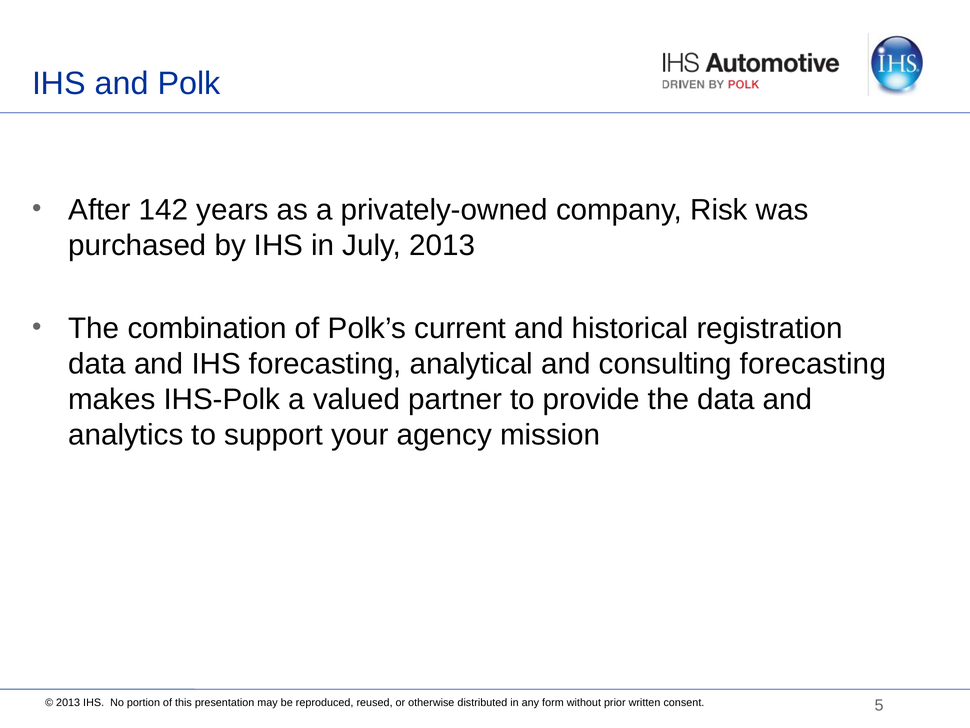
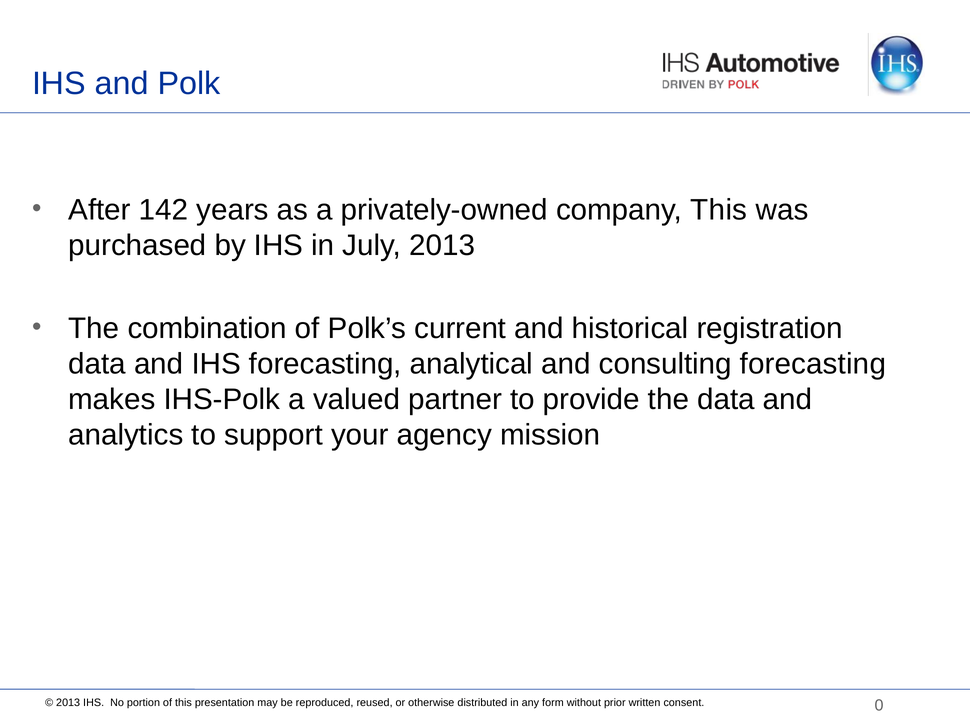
company Risk: Risk -> This
5: 5 -> 0
